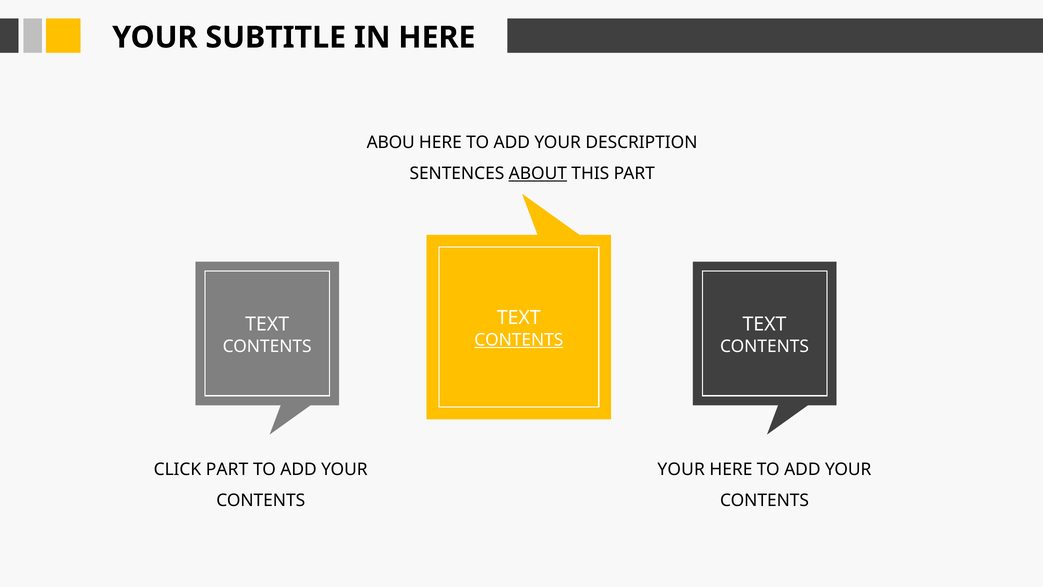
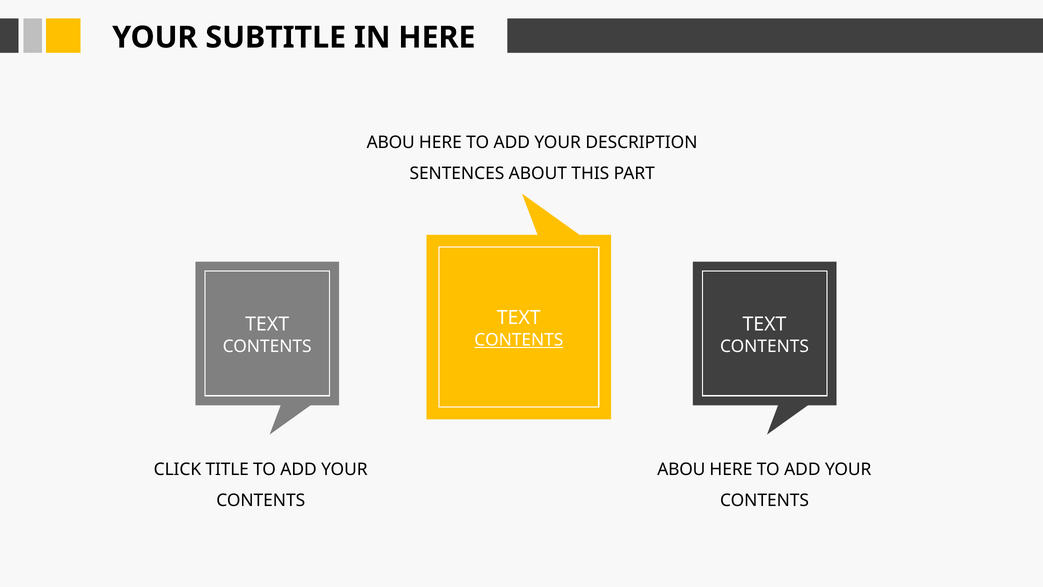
ABOUT underline: present -> none
CLICK PART: PART -> TITLE
YOUR at (681, 469): YOUR -> ABOU
